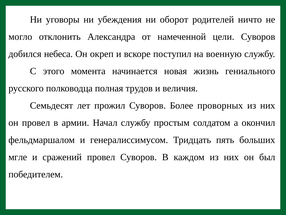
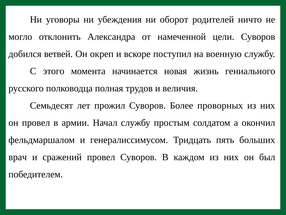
небеса: небеса -> ветвей
мгле: мгле -> врач
